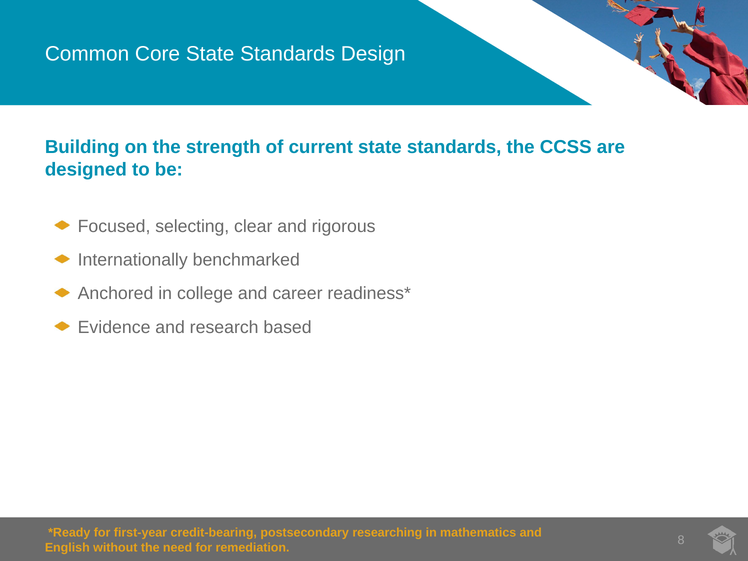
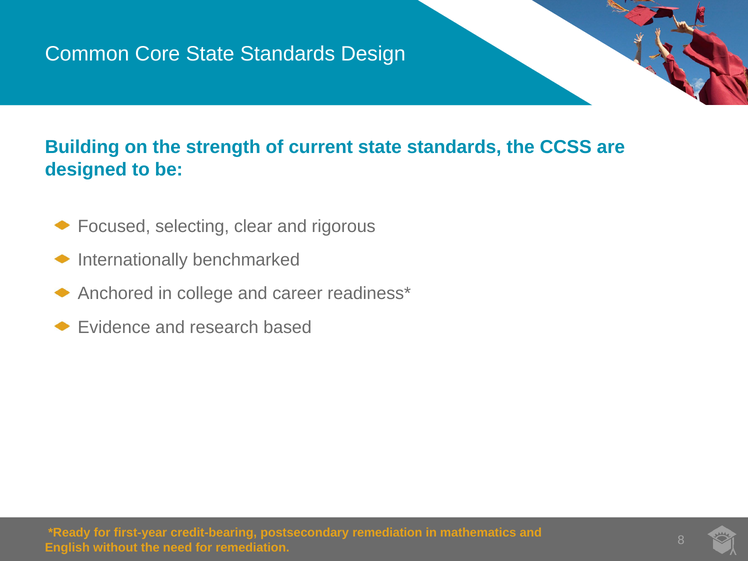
postsecondary researching: researching -> remediation
